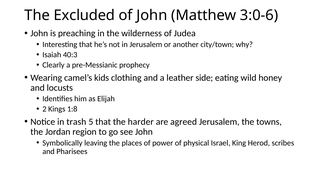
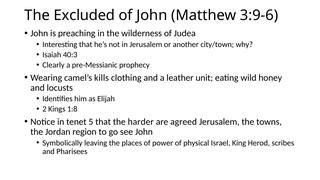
3:0-6: 3:0-6 -> 3:9-6
kids: kids -> kills
side: side -> unit
trash: trash -> tenet
